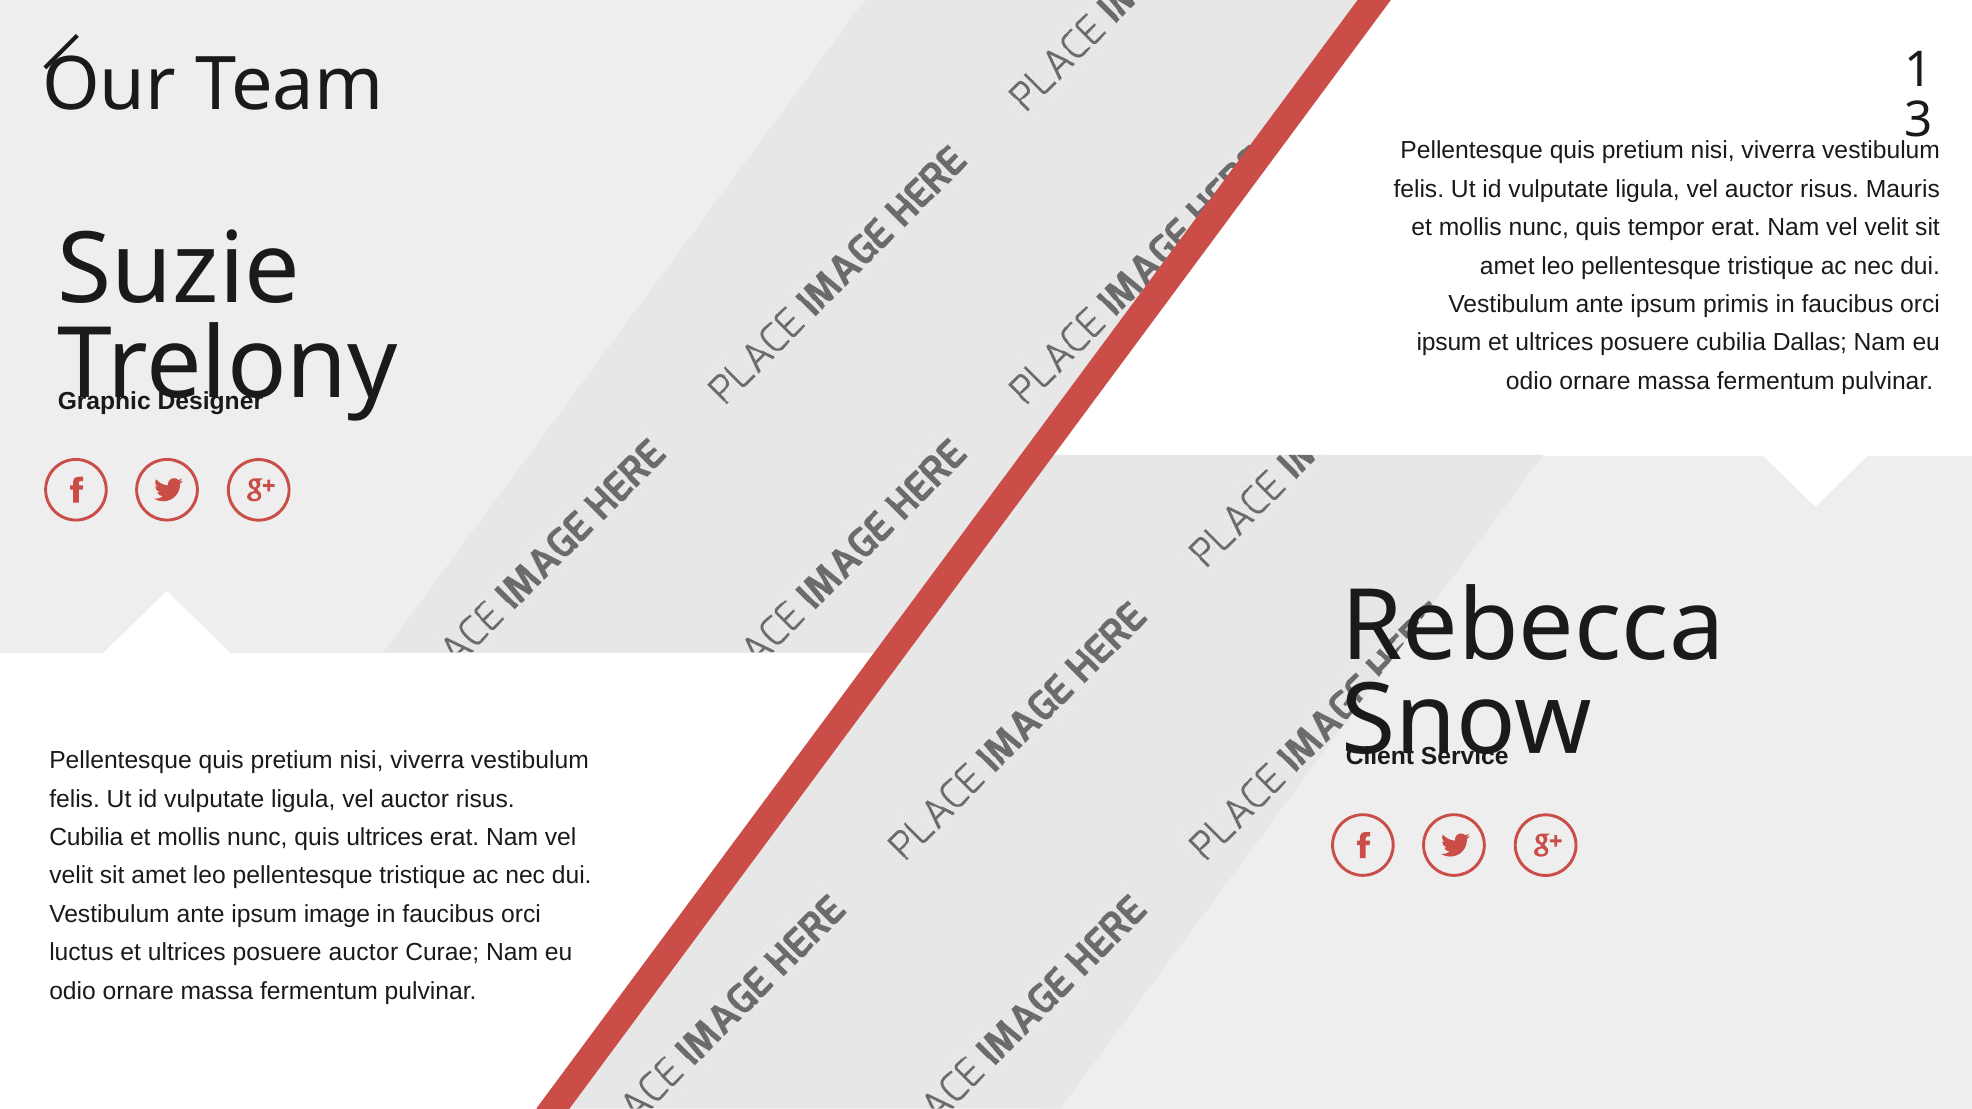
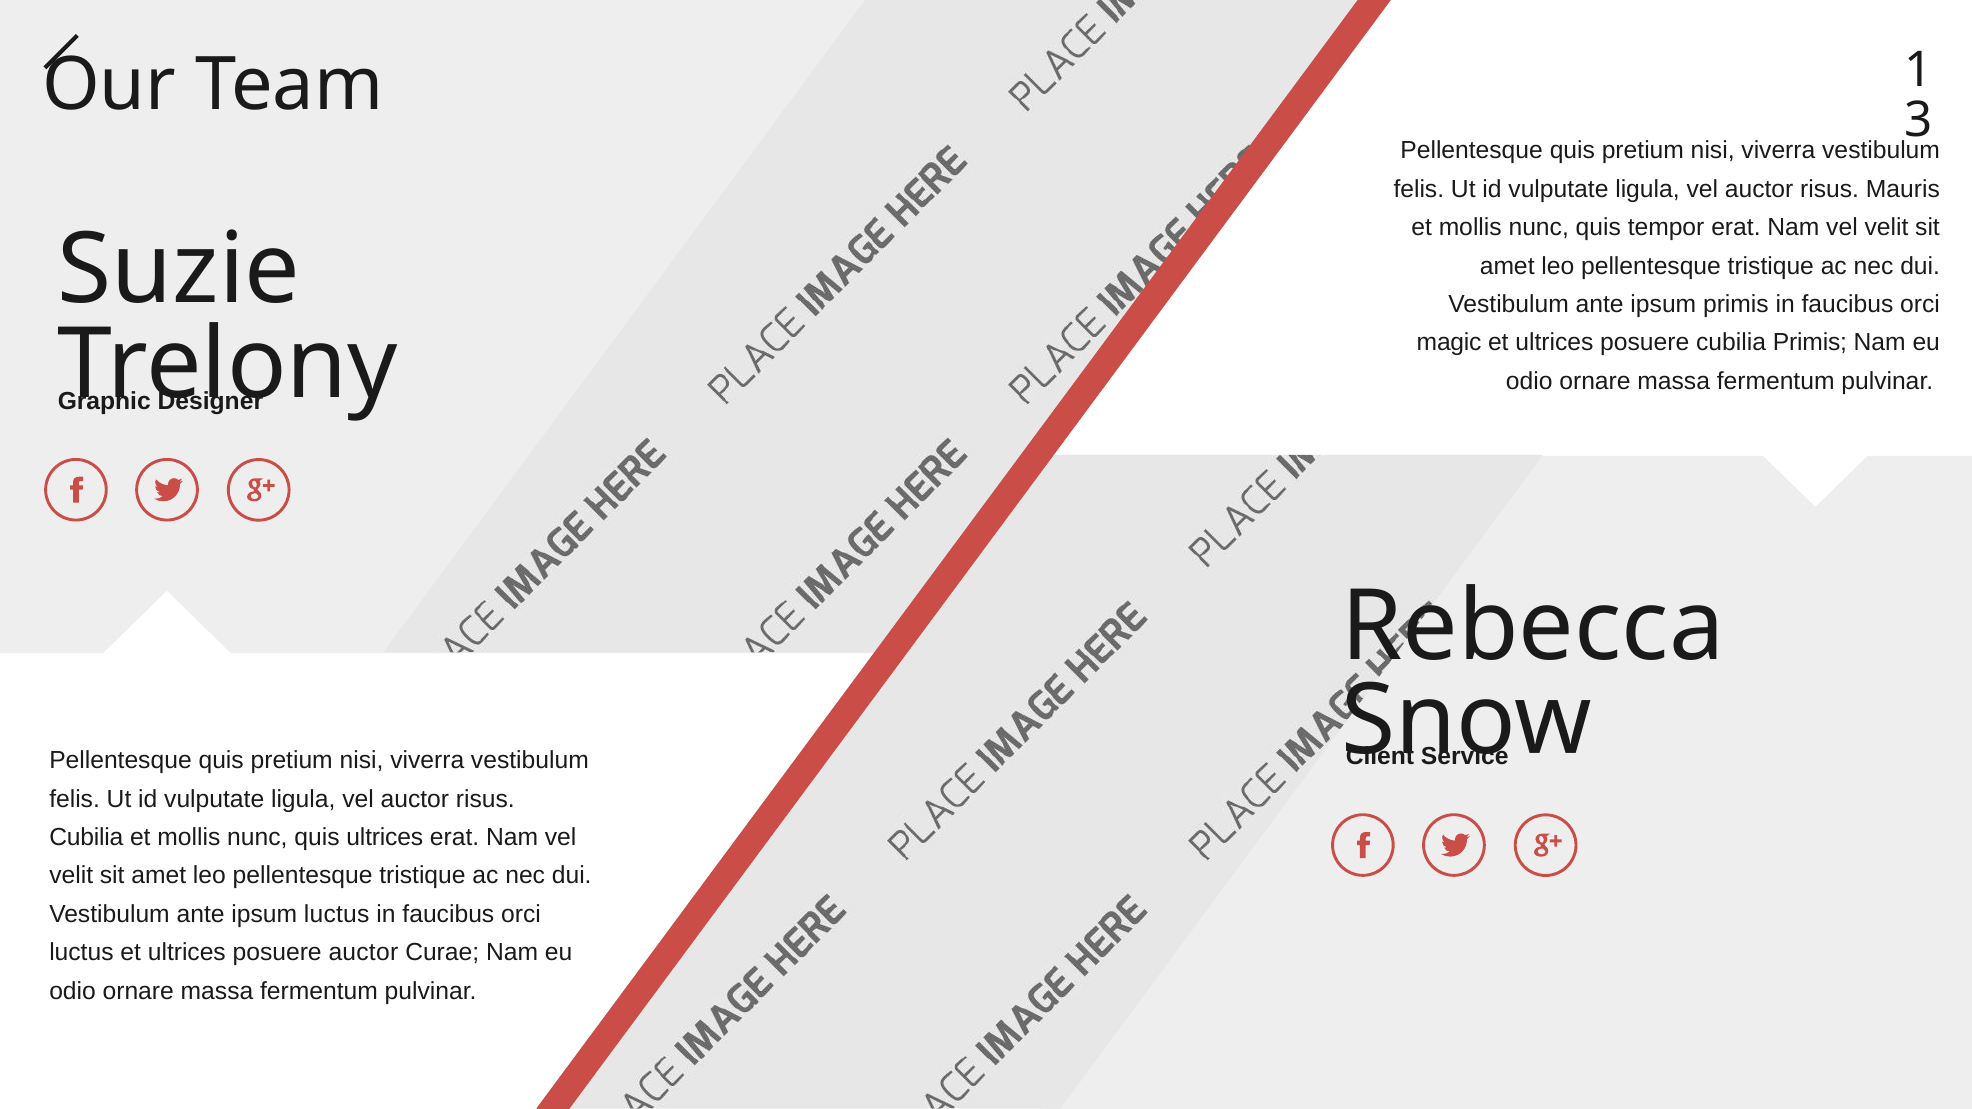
ipsum at (1449, 343): ipsum -> magic
cubilia Dallas: Dallas -> Primis
ipsum image: image -> luctus
